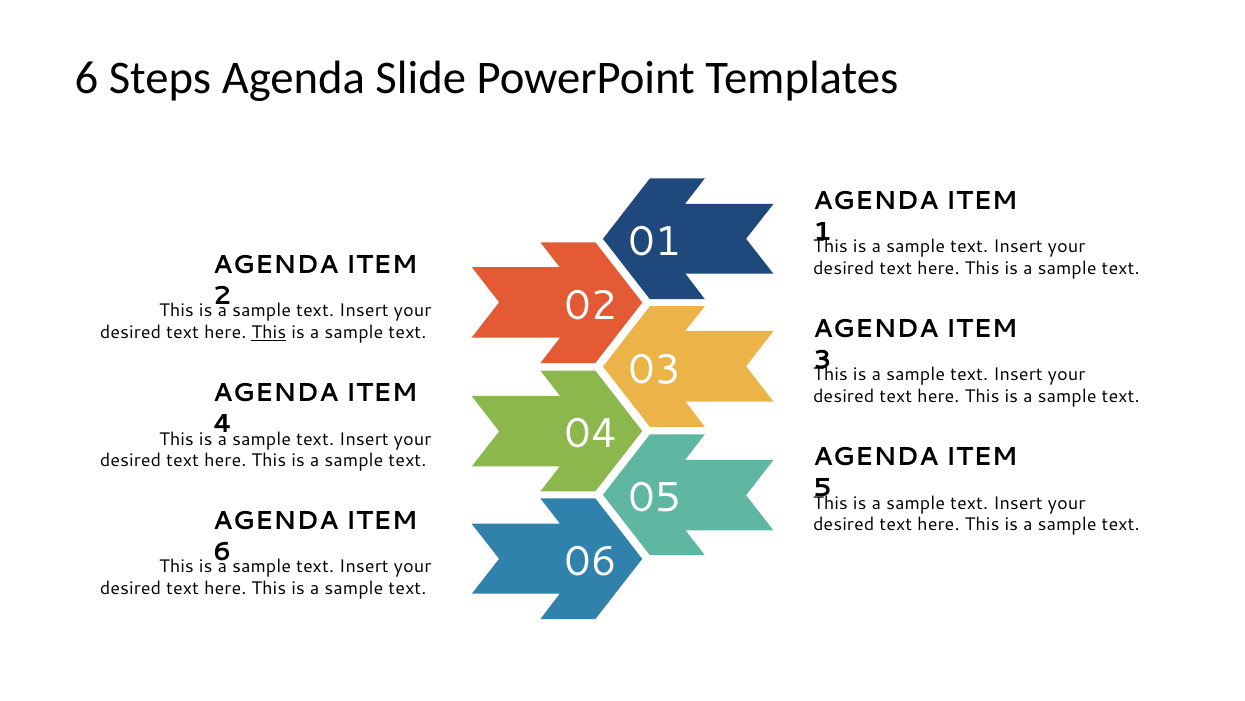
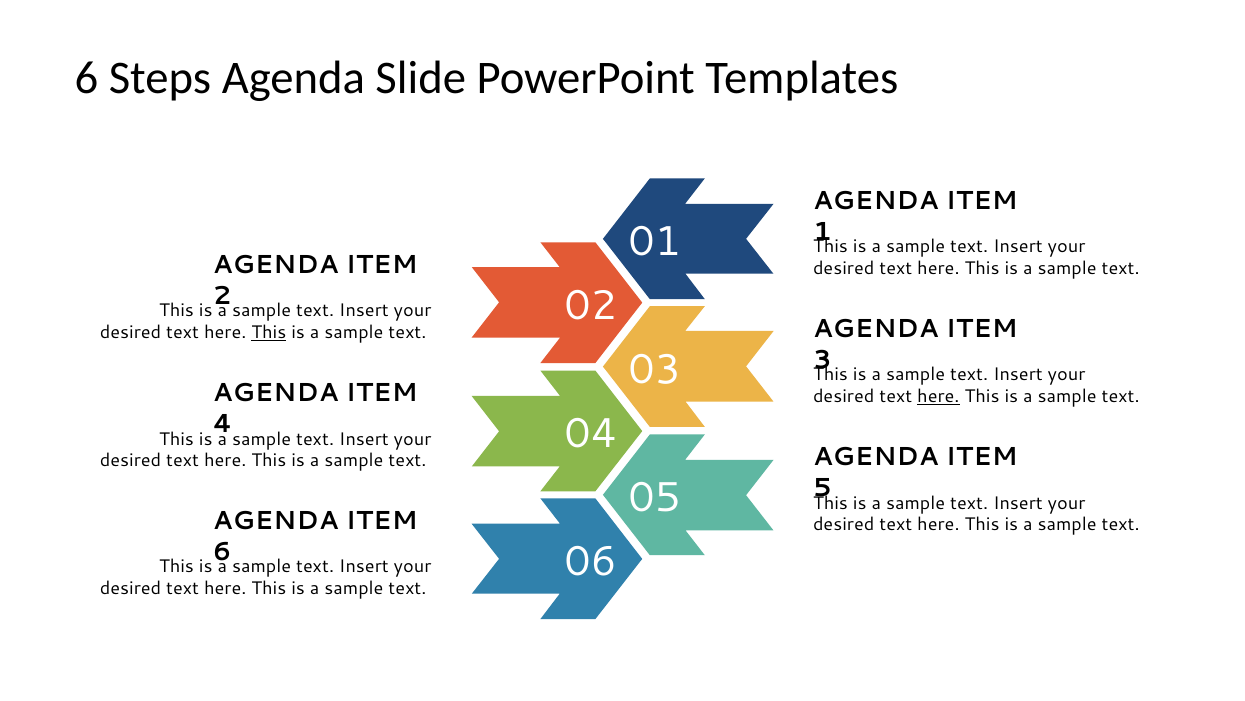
here at (938, 396) underline: none -> present
